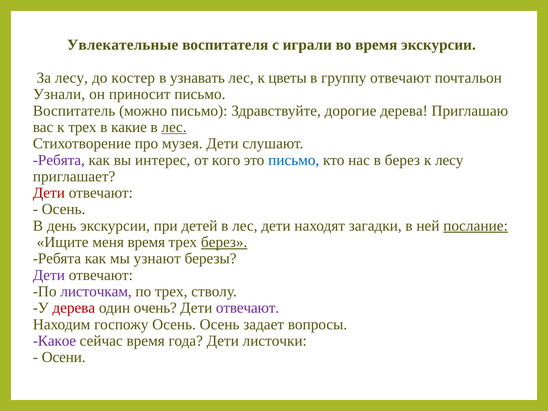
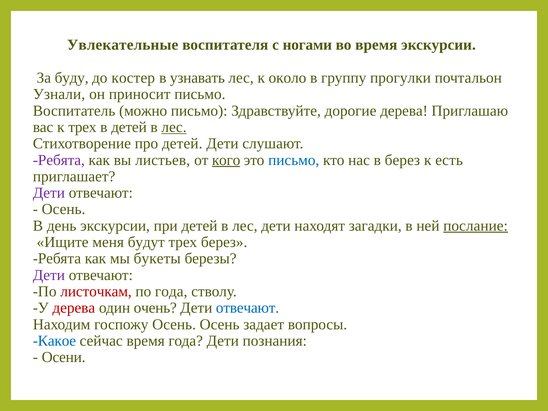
играли: играли -> ногами
За лесу: лесу -> буду
цветы: цветы -> около
группу отвечают: отвечают -> прогулки
в какие: какие -> детей
про музея: музея -> детей
интерес: интерес -> листьев
кого underline: none -> present
к лесу: лесу -> есть
Дети at (49, 193) colour: red -> purple
меня время: время -> будут
берез at (224, 242) underline: present -> none
узнают: узнают -> букеты
листочкам colour: purple -> red
по трех: трех -> года
отвечают at (248, 308) colour: purple -> blue
Какое colour: purple -> blue
листочки: листочки -> познания
